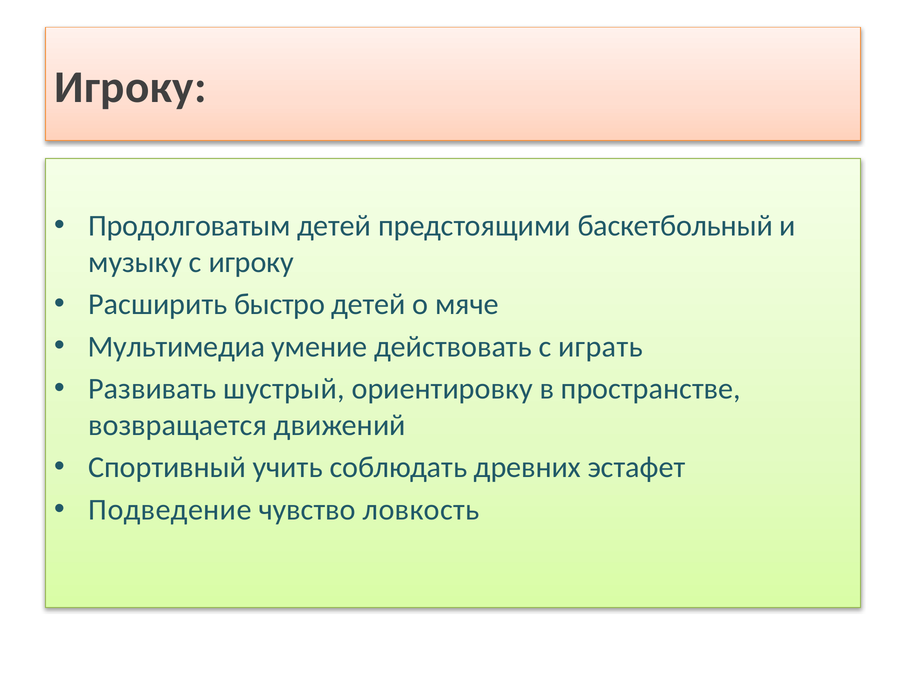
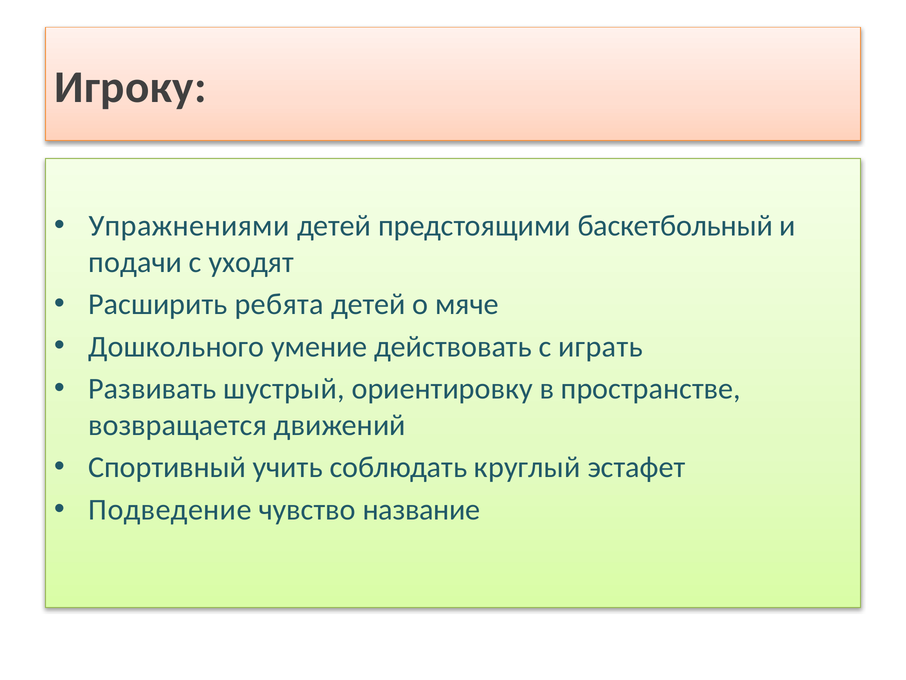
Продолговатым: Продолговатым -> Упражнениями
музыку: музыку -> подачи
с игроку: игроку -> уходят
быстро: быстро -> ребята
Мультимедиа: Мультимедиа -> Дошкольного
древних: древних -> круглый
ловкость: ловкость -> название
